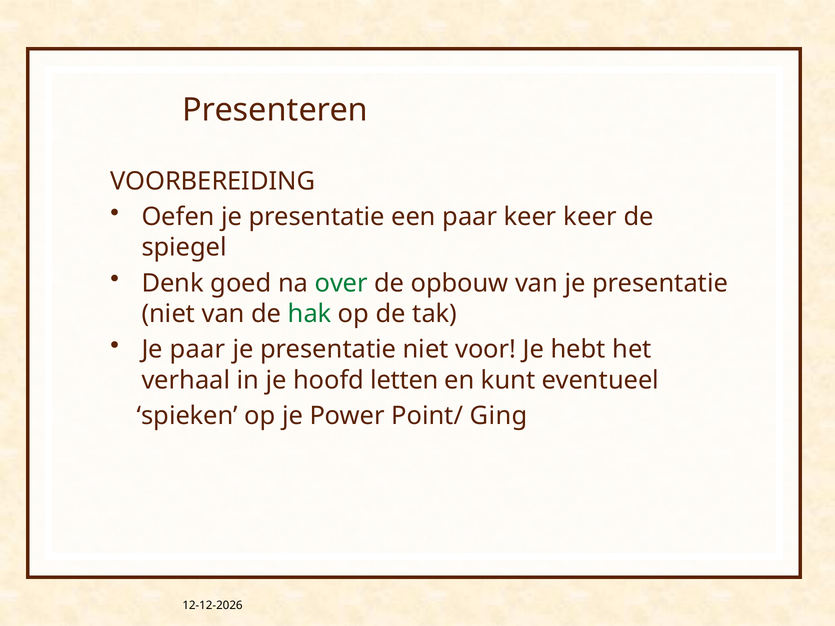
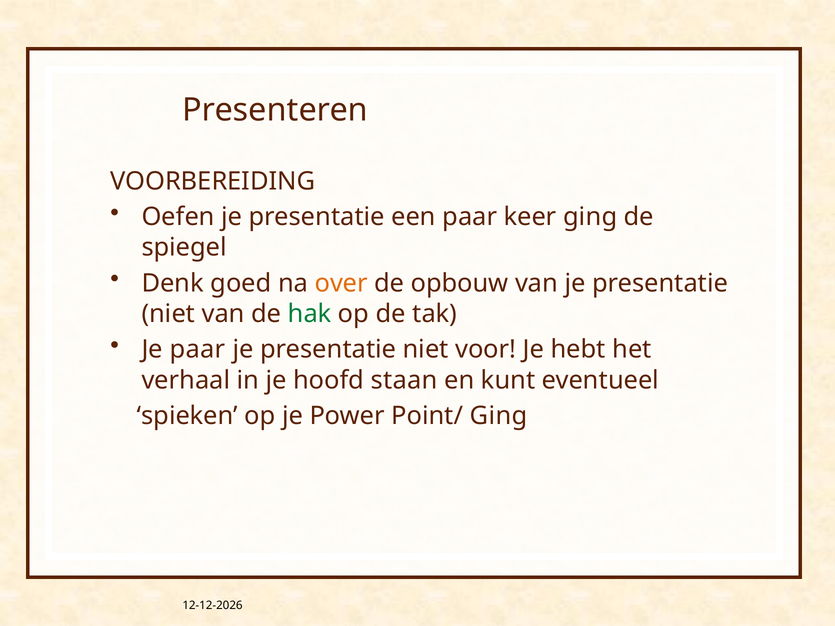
keer keer: keer -> ging
over colour: green -> orange
letten: letten -> staan
